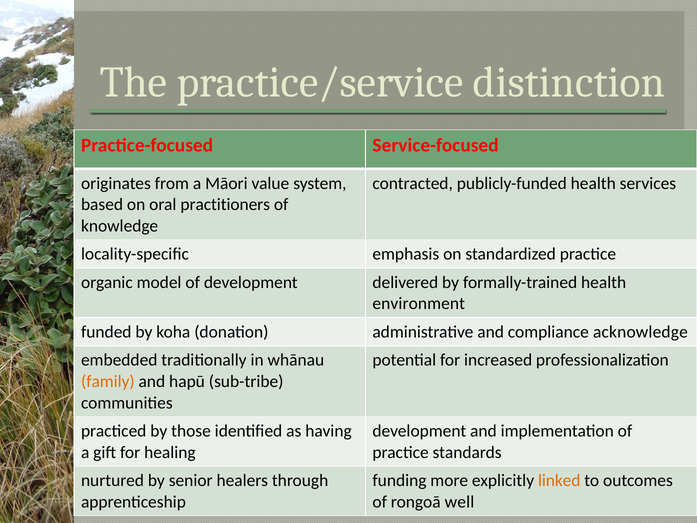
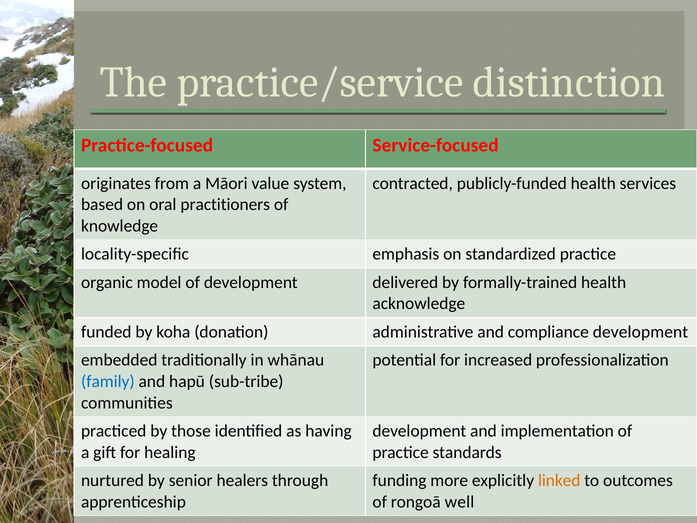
environment: environment -> acknowledge
compliance acknowledge: acknowledge -> development
family colour: orange -> blue
